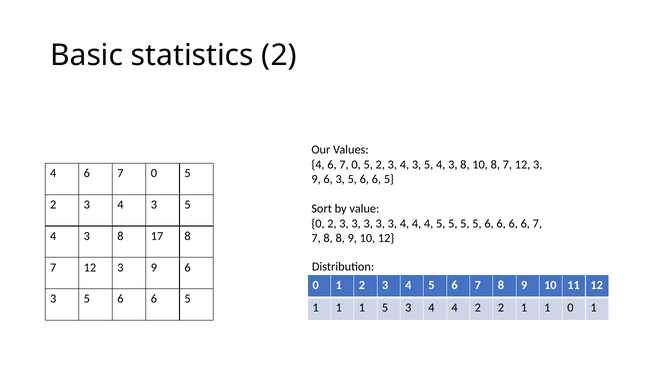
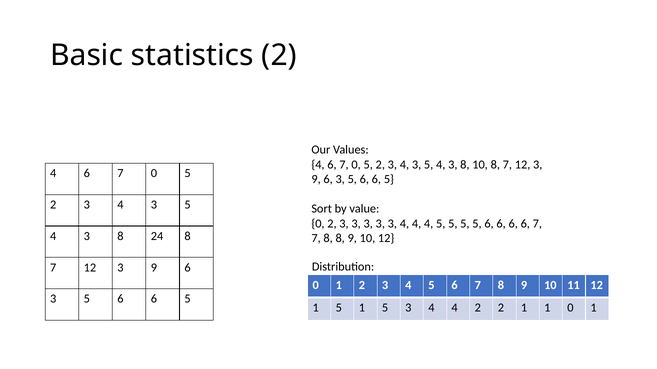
17: 17 -> 24
1 at (339, 308): 1 -> 5
